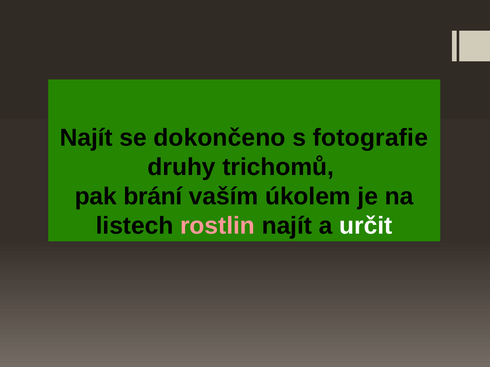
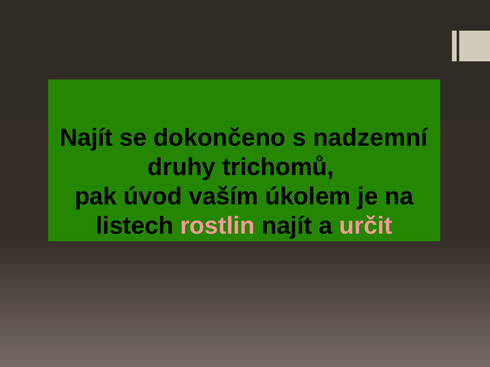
fotografie: fotografie -> nadzemní
brání: brání -> úvod
určit colour: white -> pink
